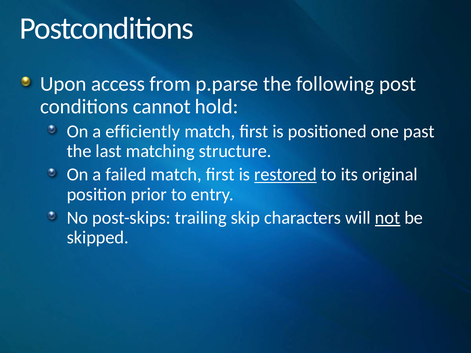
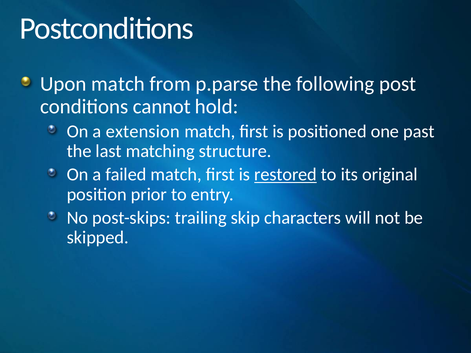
Upon access: access -> match
efficiently: efficiently -> extension
not underline: present -> none
